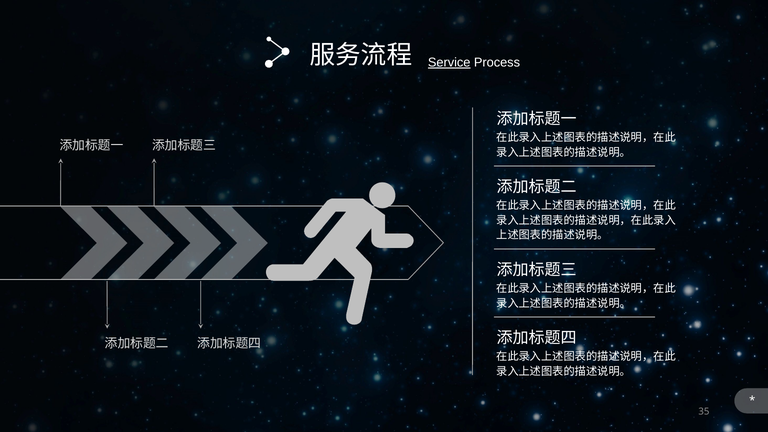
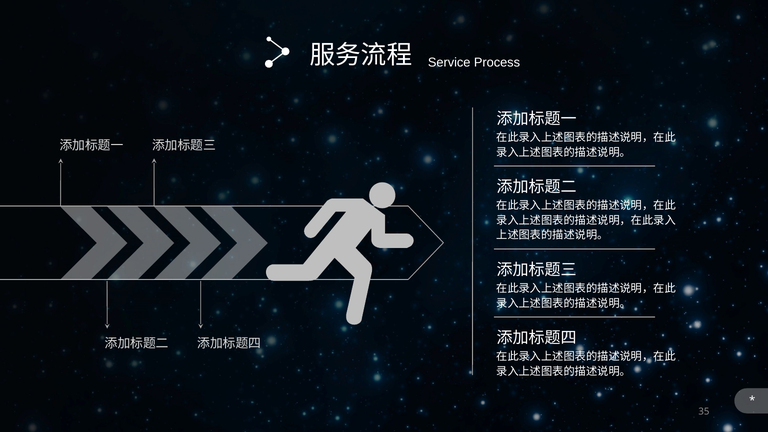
Service underline: present -> none
